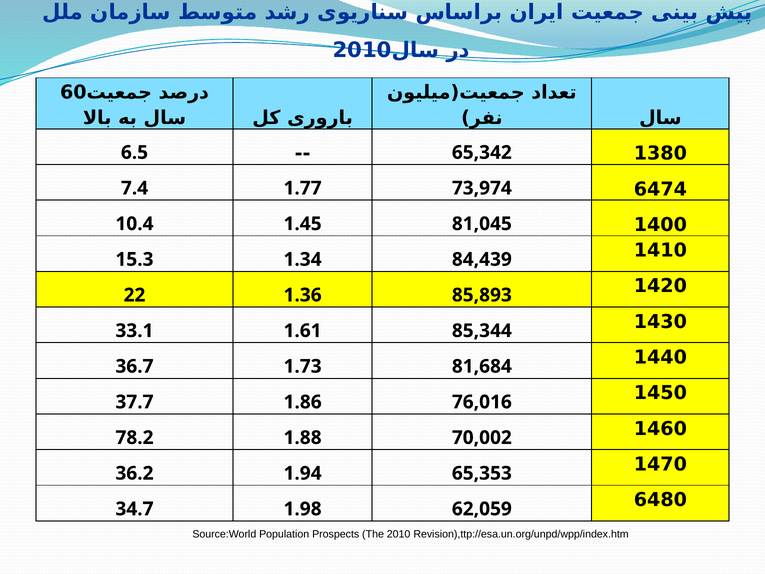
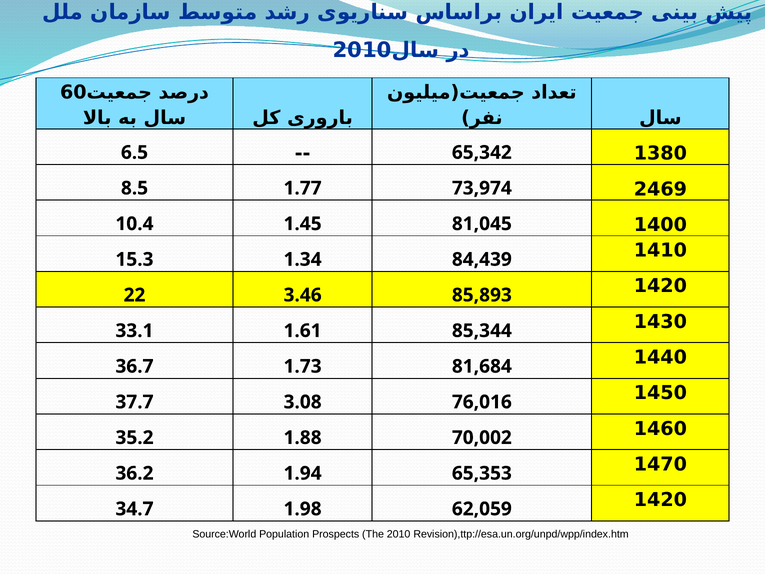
7.4: 7.4 -> 8.5
6474: 6474 -> 2469
1.36: 1.36 -> 3.46
1.86: 1.86 -> 3.08
78.2: 78.2 -> 35.2
6480 at (660, 500): 6480 -> 1420
